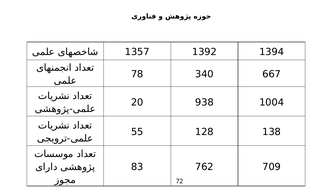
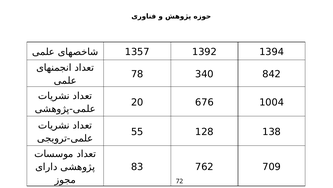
667: 667 -> 842
938: 938 -> 676
